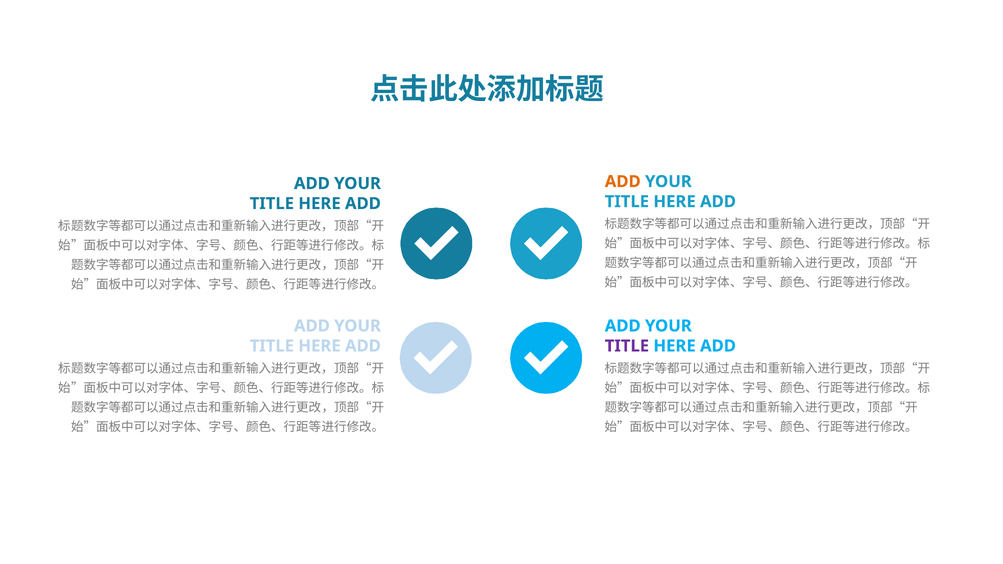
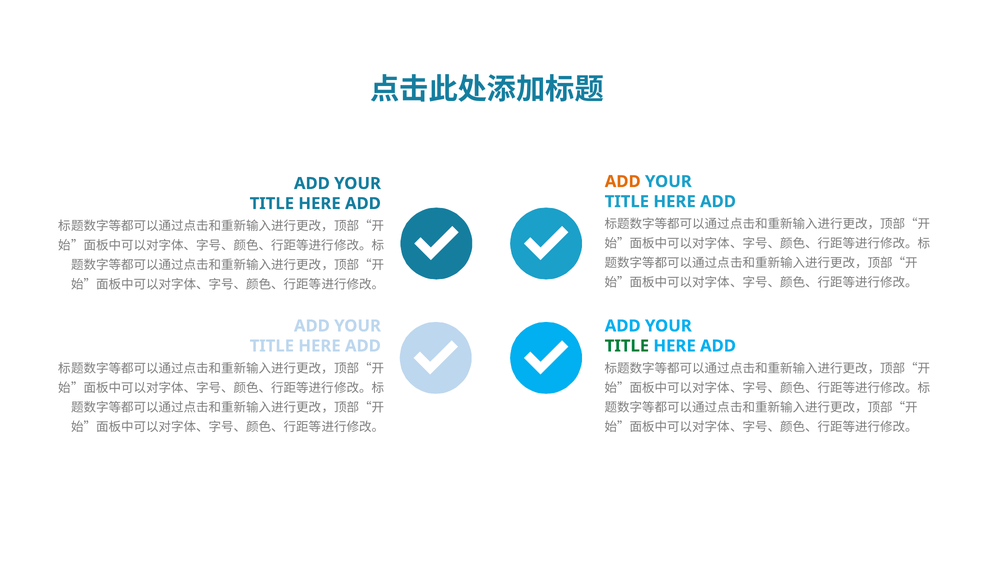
TITLE at (627, 346) colour: purple -> green
